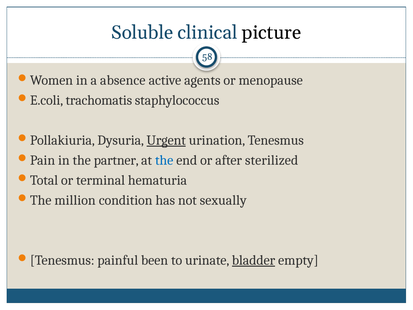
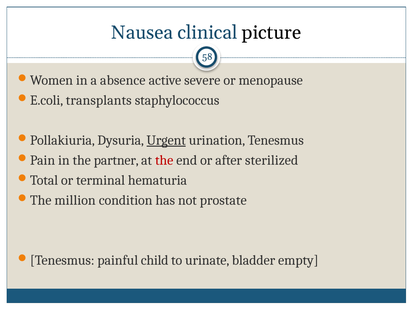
Soluble: Soluble -> Nausea
agents: agents -> severe
trachomatis: trachomatis -> transplants
the at (164, 160) colour: blue -> red
sexually: sexually -> prostate
been: been -> child
bladder underline: present -> none
